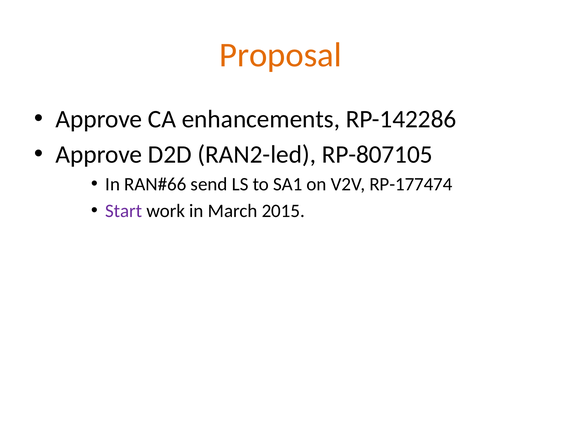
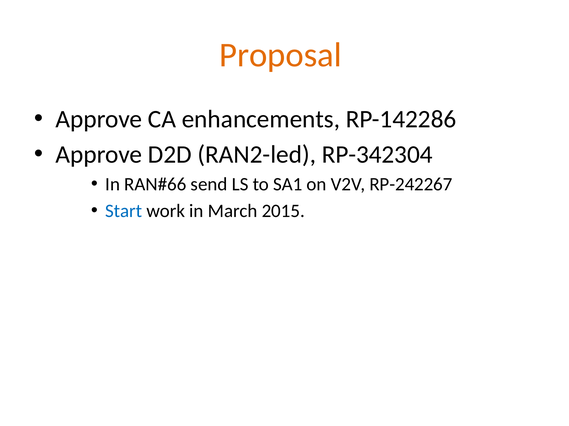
RP-807105: RP-807105 -> RP-342304
RP-177474: RP-177474 -> RP-242267
Start colour: purple -> blue
